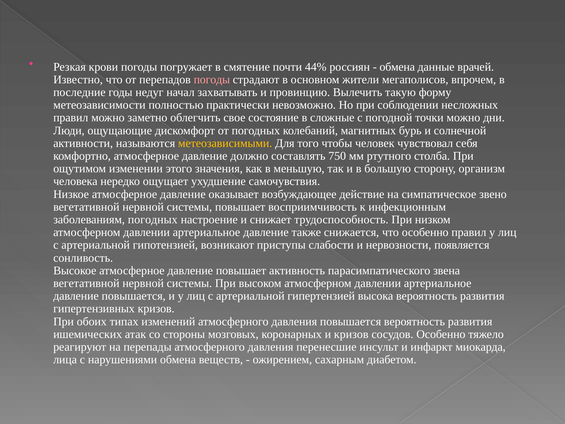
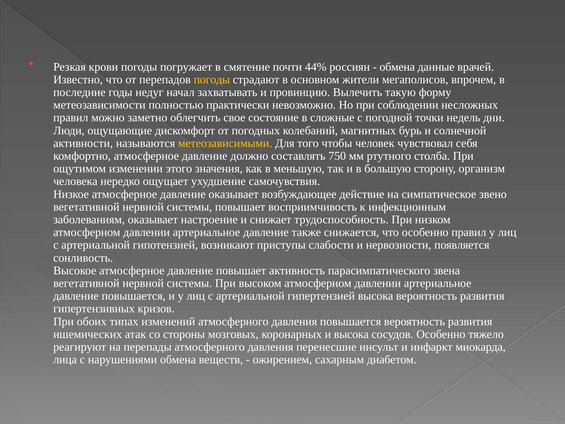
погоды at (212, 80) colour: pink -> yellow
точки можно: можно -> недель
заболеваниям погодных: погодных -> оказывает
и кризов: кризов -> высока
